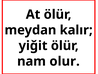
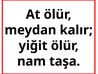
olur: olur -> taşa
